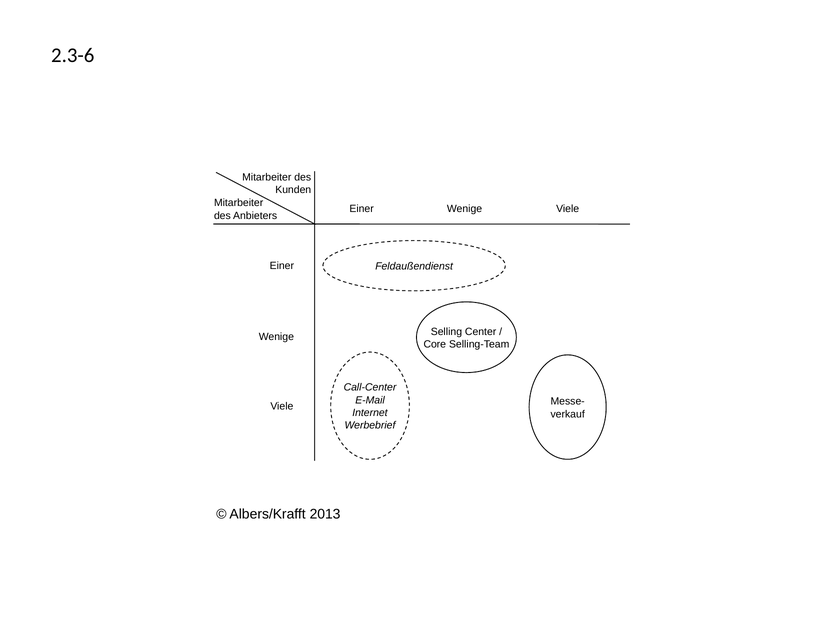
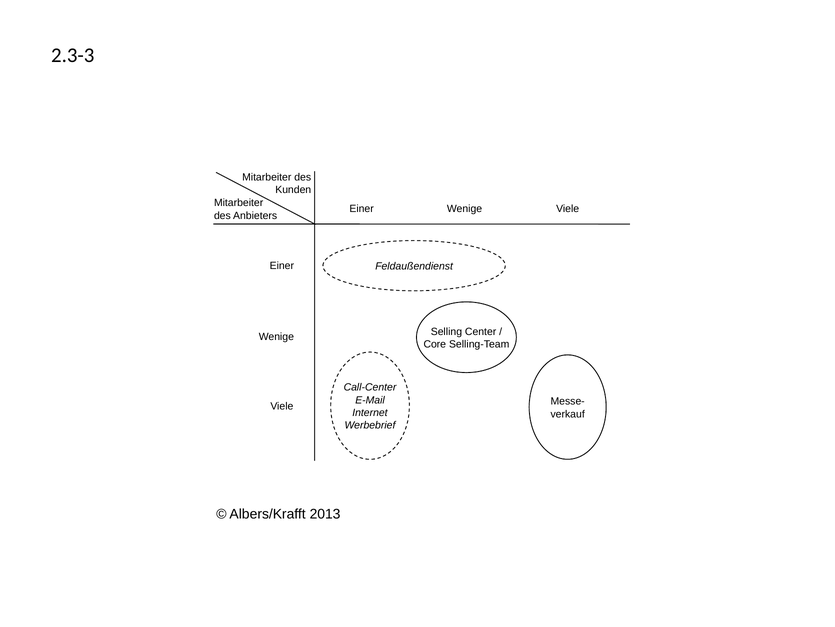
2.3-6: 2.3-6 -> 2.3-3
